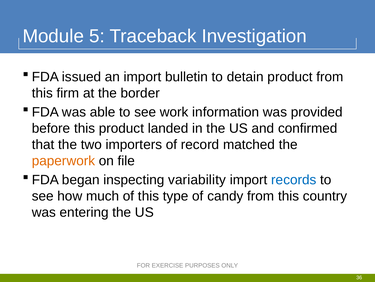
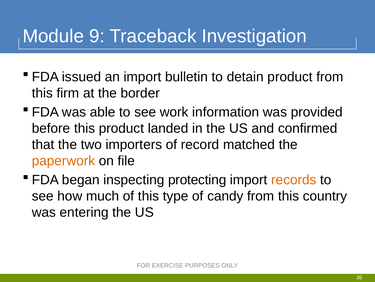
5: 5 -> 9
variability: variability -> protecting
records colour: blue -> orange
